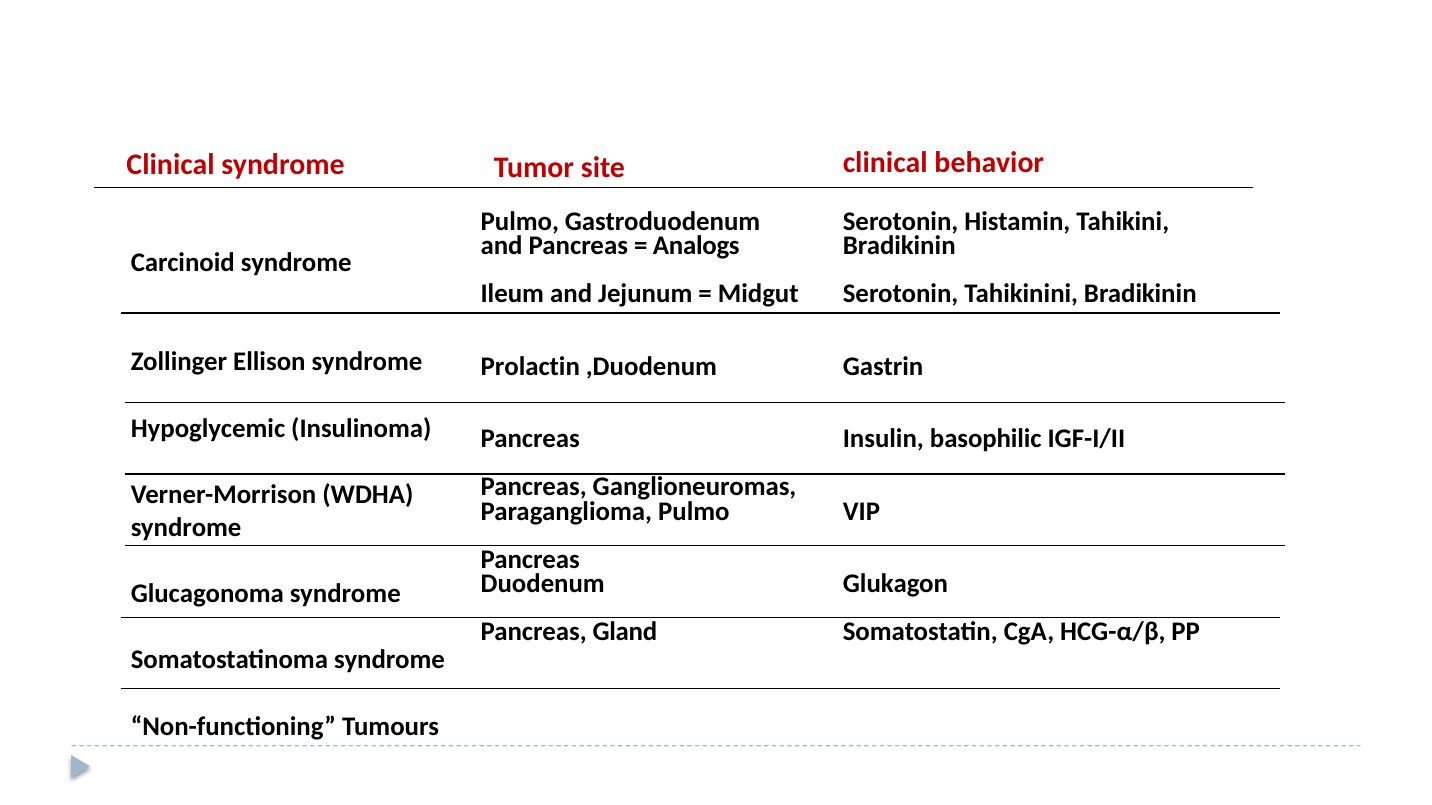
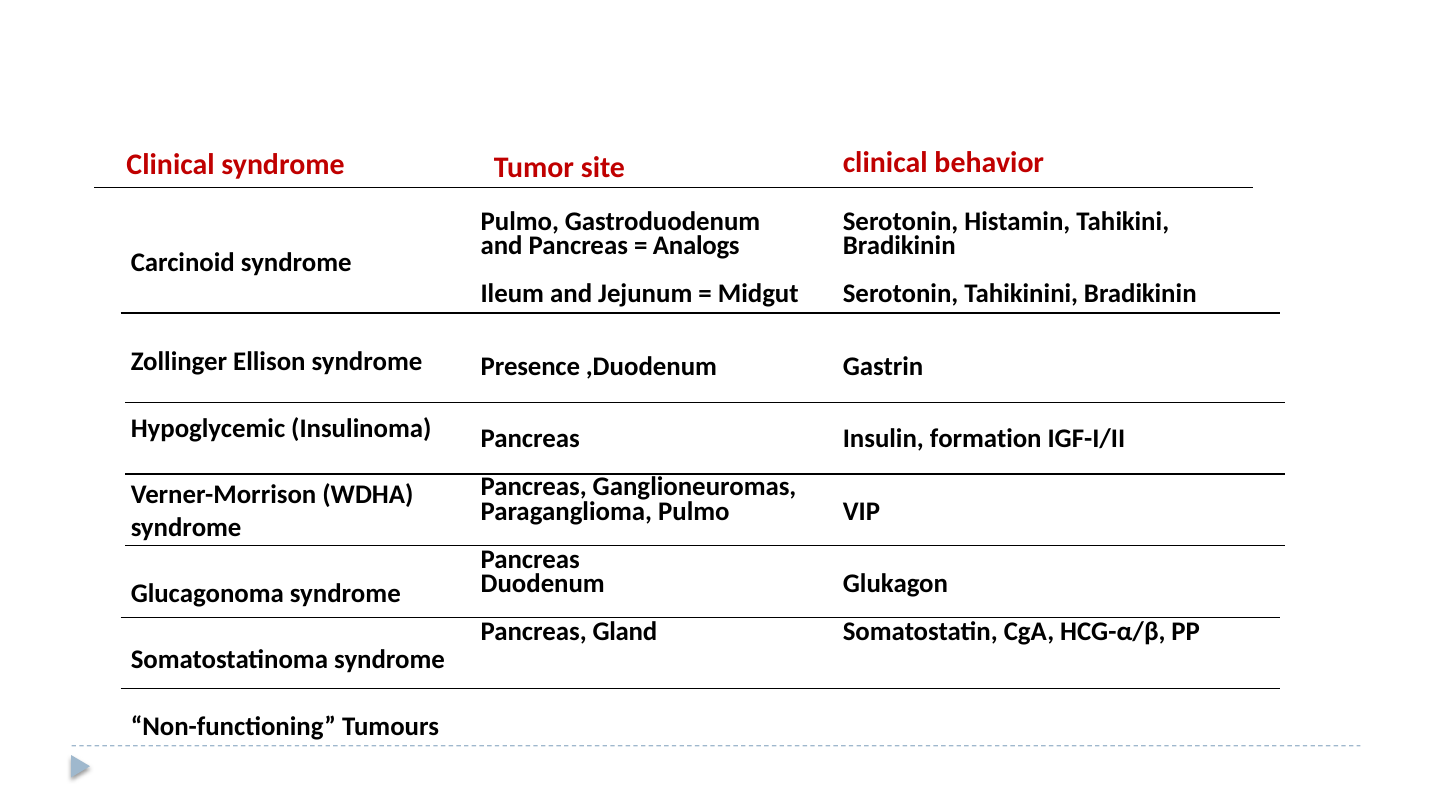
Prolactin: Prolactin -> Presence
basophilic: basophilic -> formation
